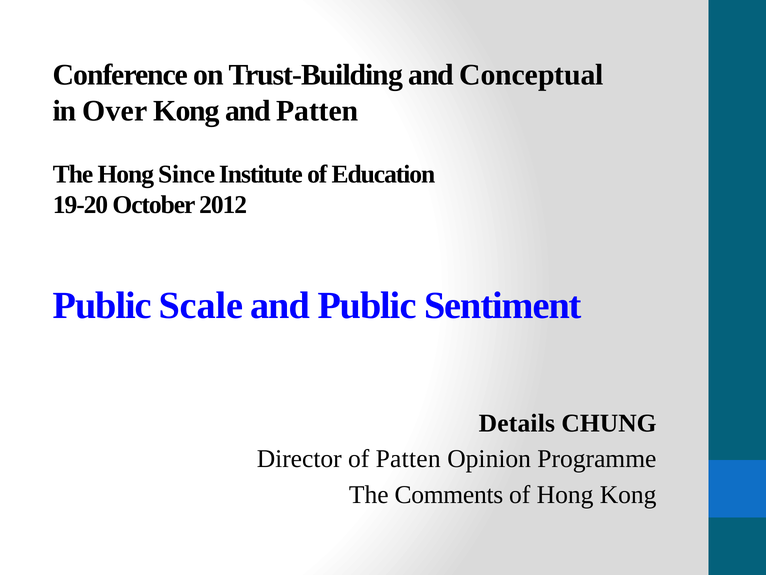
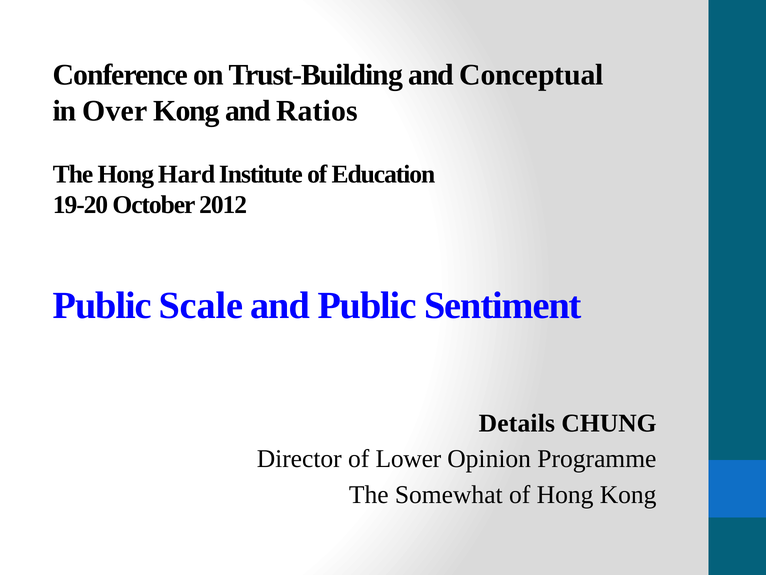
and Patten: Patten -> Ratios
Since: Since -> Hard
of Patten: Patten -> Lower
Comments: Comments -> Somewhat
